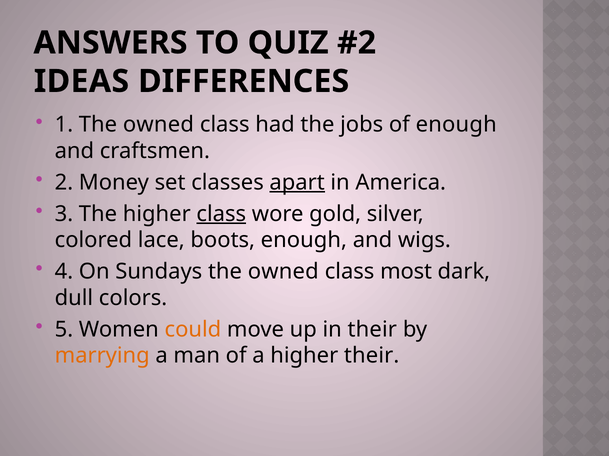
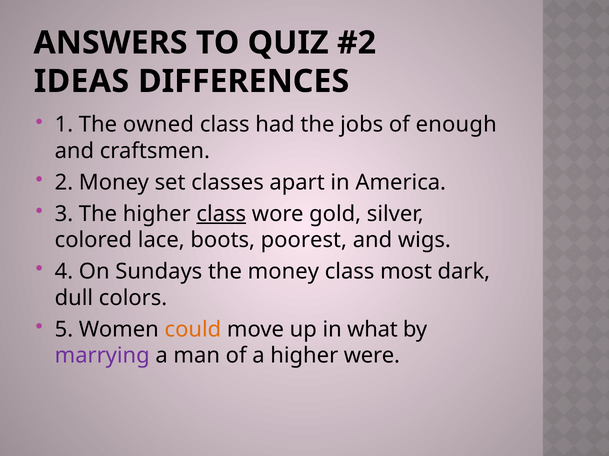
apart underline: present -> none
boots enough: enough -> poorest
Sundays the owned: owned -> money
in their: their -> what
marrying colour: orange -> purple
higher their: their -> were
